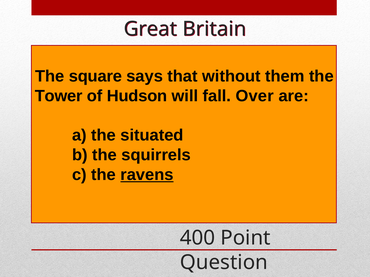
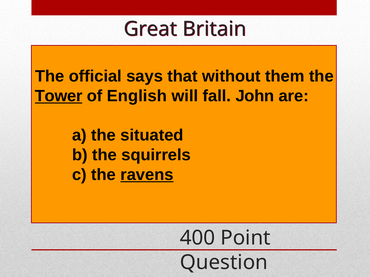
square: square -> official
Tower underline: none -> present
Hudson: Hudson -> English
Over: Over -> John
